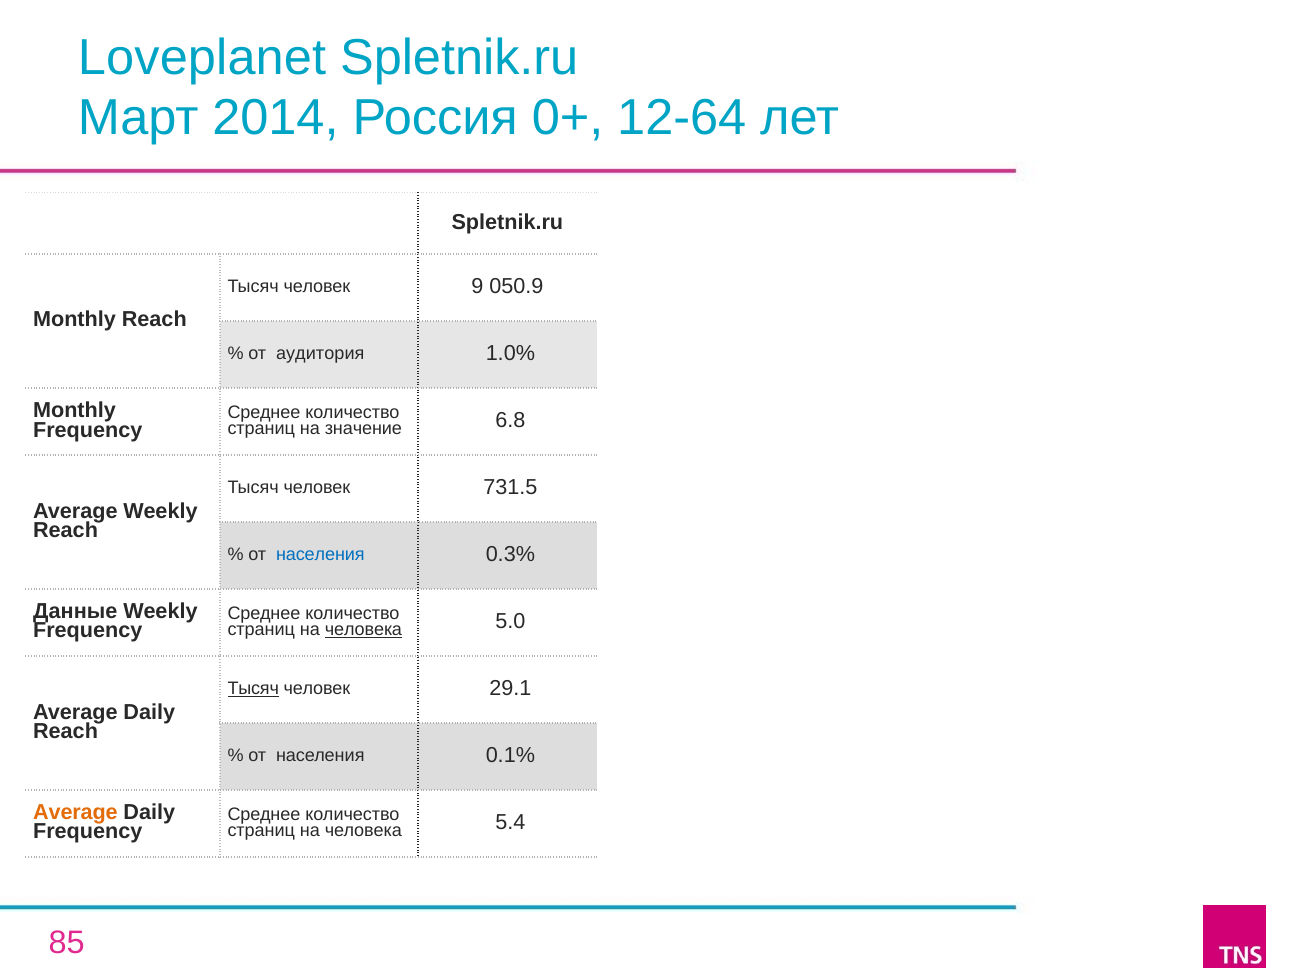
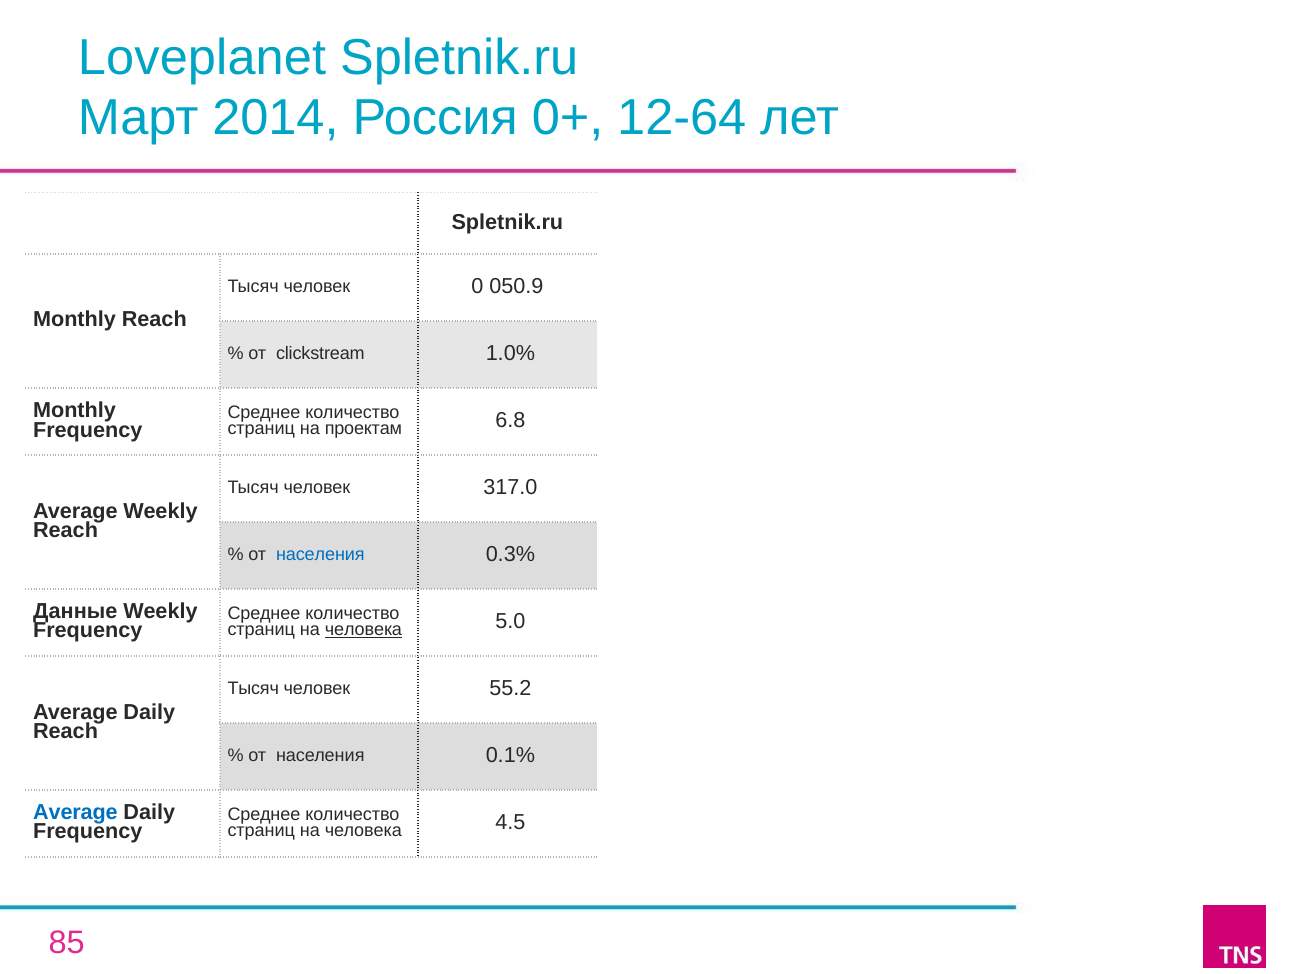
9: 9 -> 0
аудитория: аудитория -> clickstream
значение: значение -> проектам
731.5: 731.5 -> 317.0
Тысяч at (253, 688) underline: present -> none
29.1: 29.1 -> 55.2
Average at (75, 813) colour: orange -> blue
5.4: 5.4 -> 4.5
